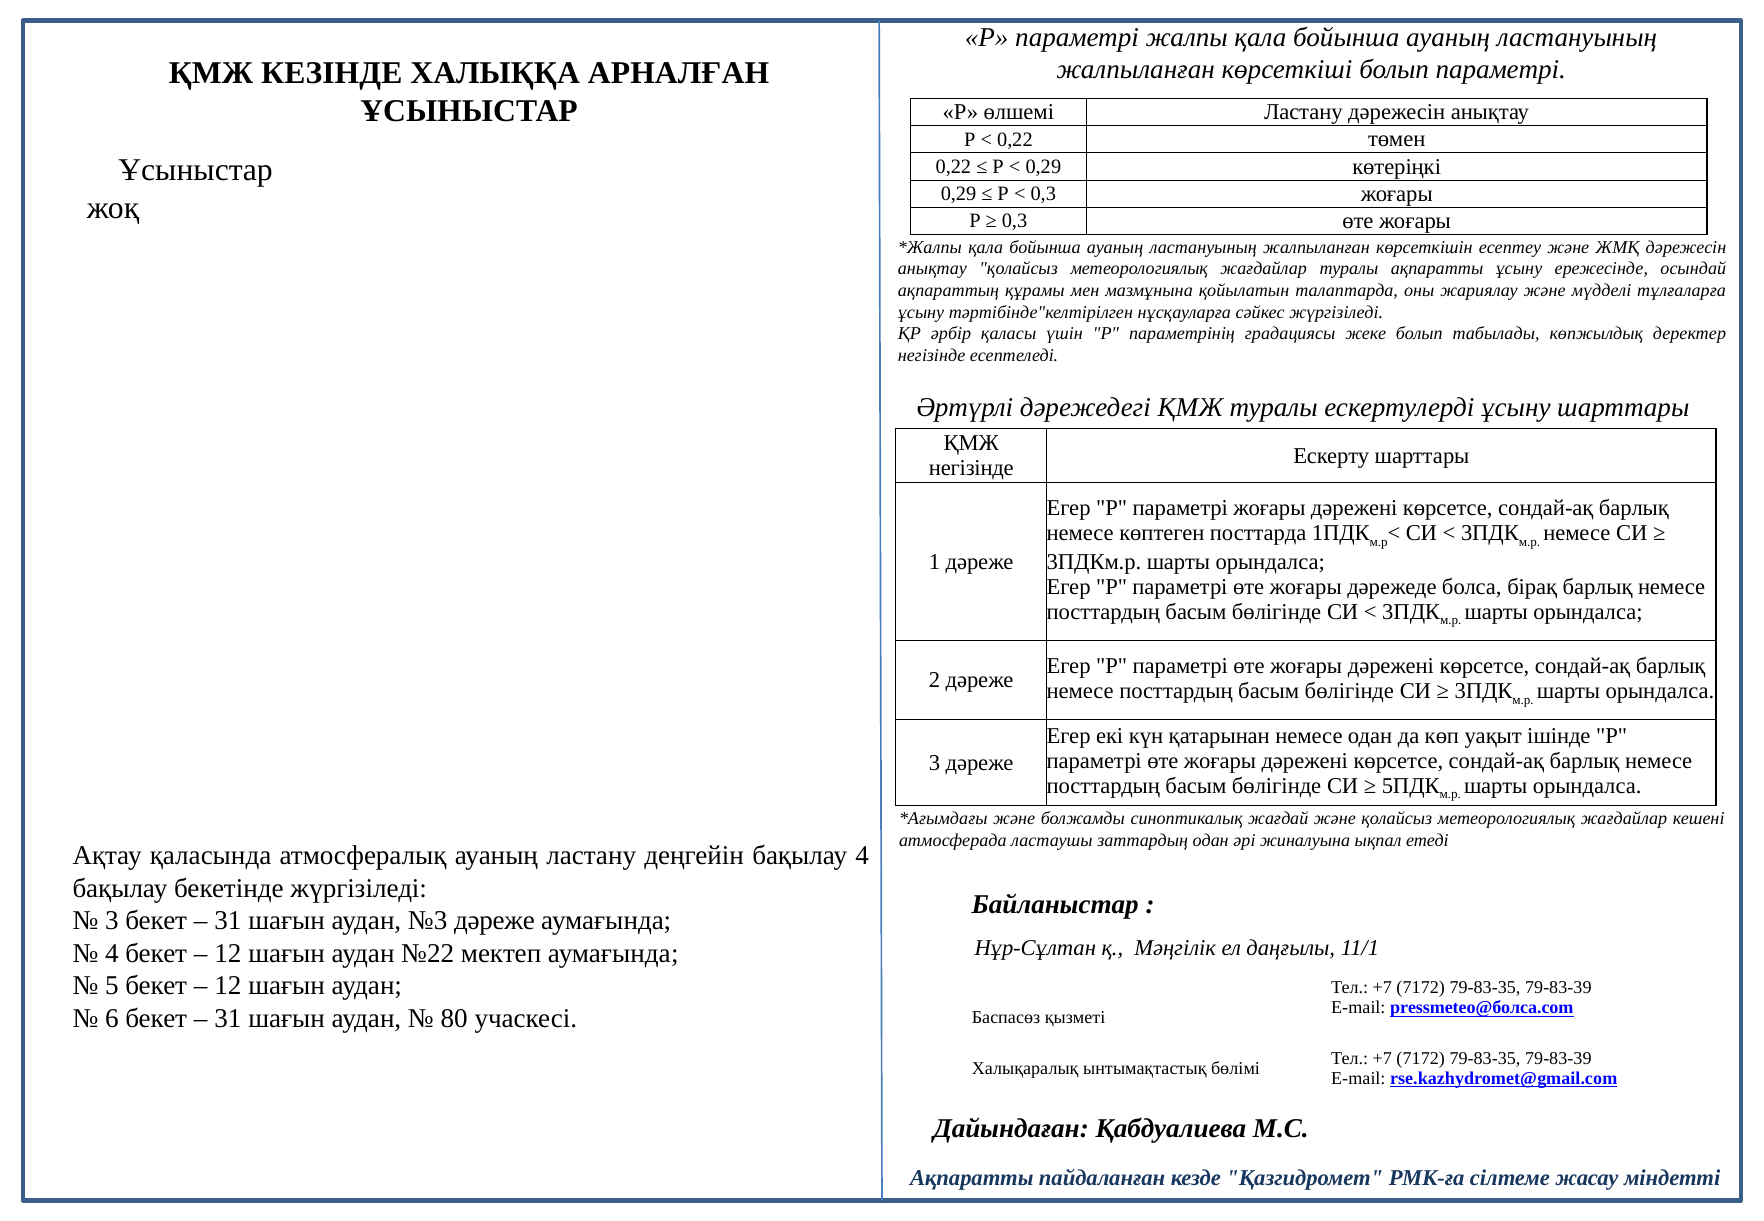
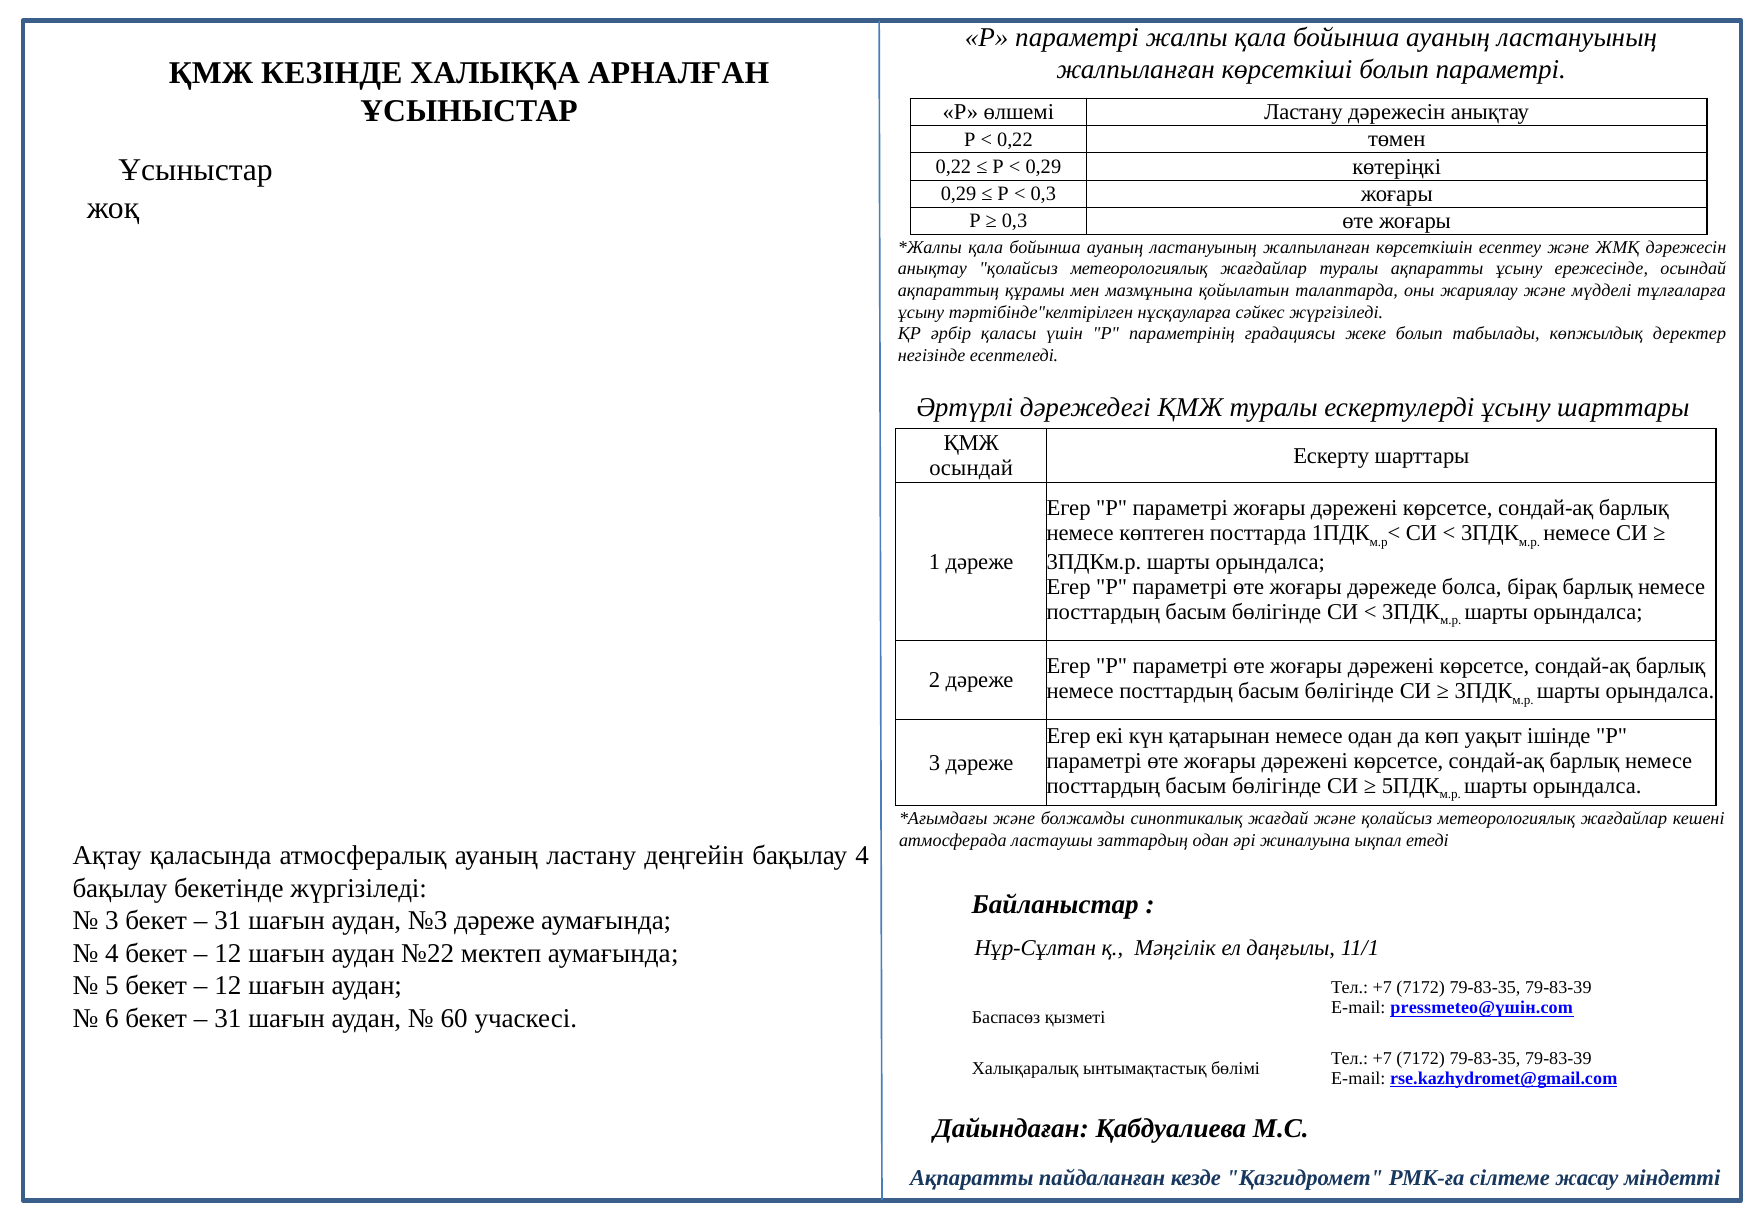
негізінде at (971, 468): негізінде -> осындай
pressmeteo@болса.com: pressmeteo@болса.com -> pressmeteo@үшін.com
80: 80 -> 60
